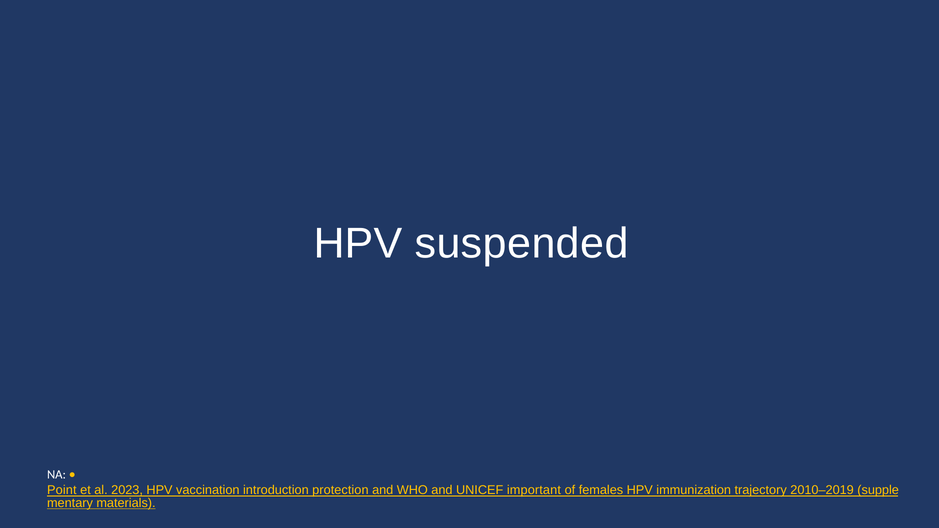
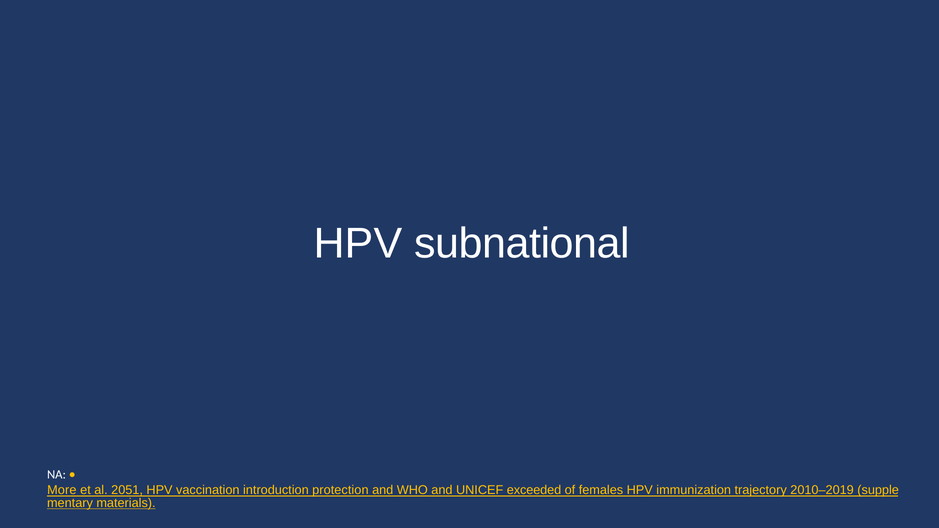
suspended: suspended -> subnational
Point: Point -> More
2023: 2023 -> 2051
important: important -> exceeded
